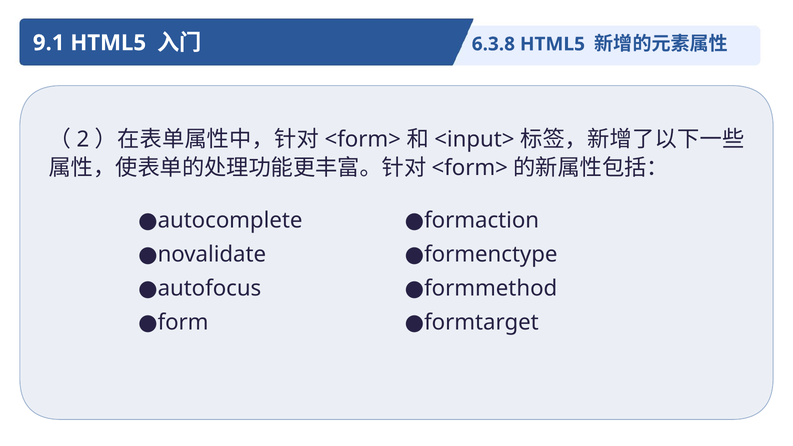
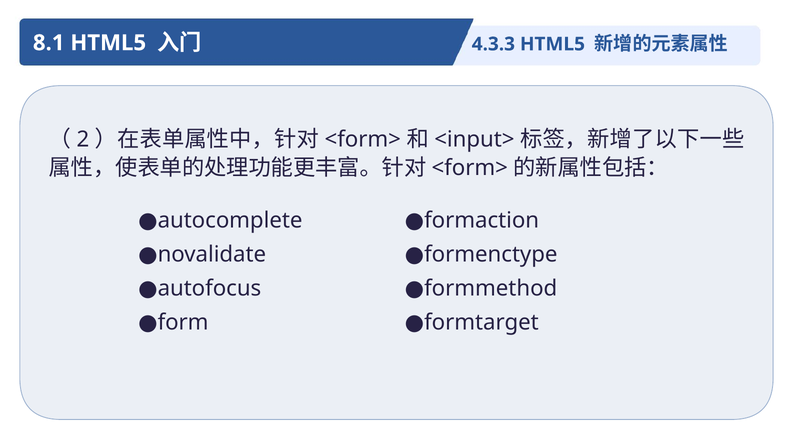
9.1: 9.1 -> 8.1
6.3.8: 6.3.8 -> 4.3.3
